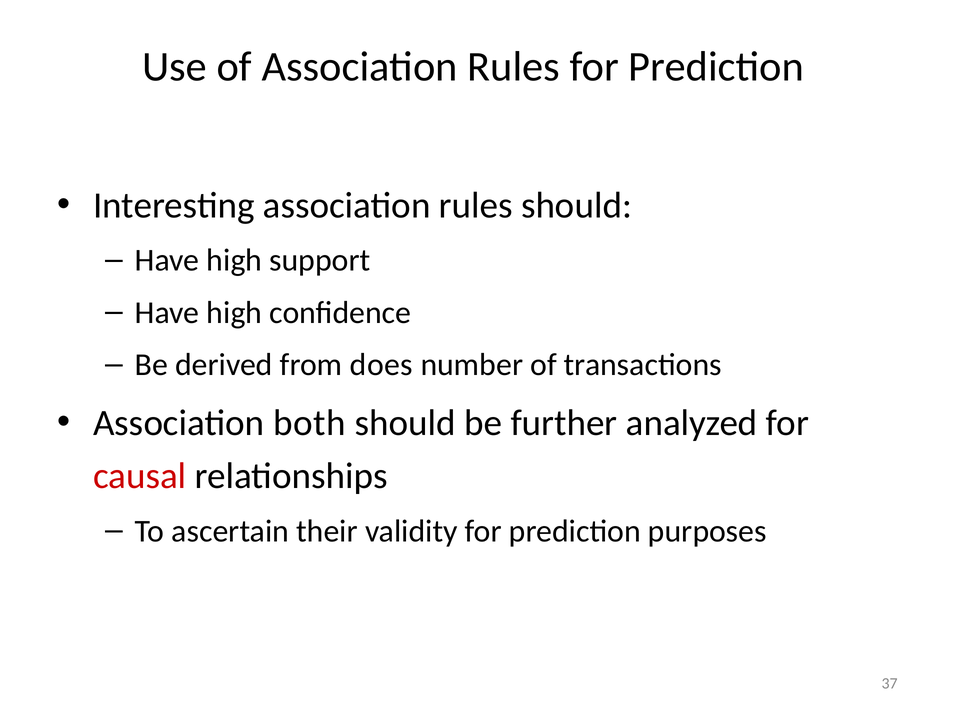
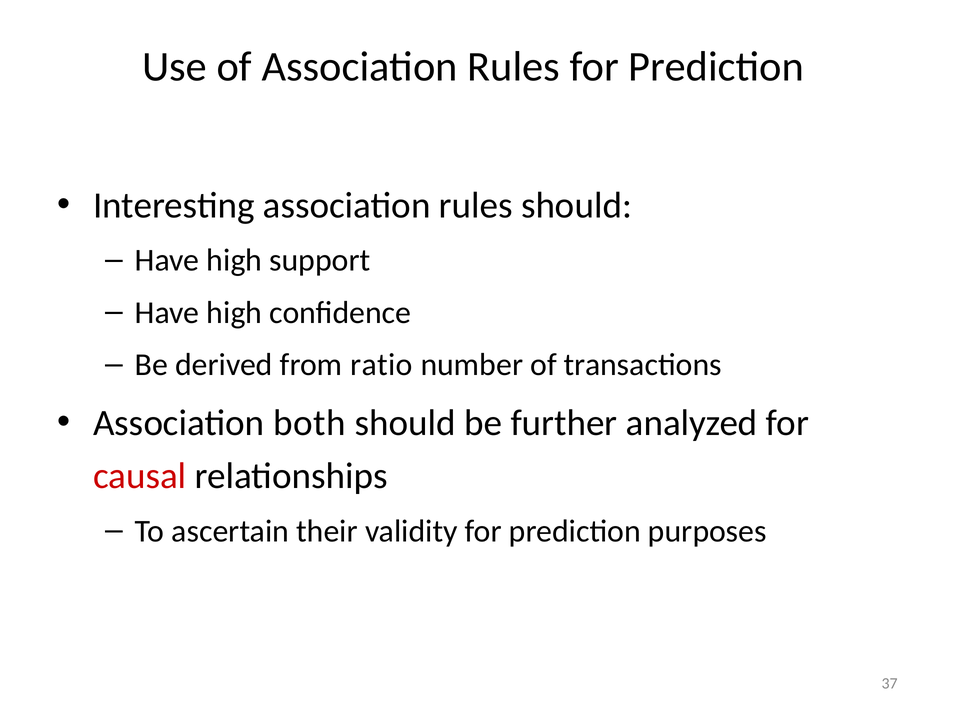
does: does -> ratio
